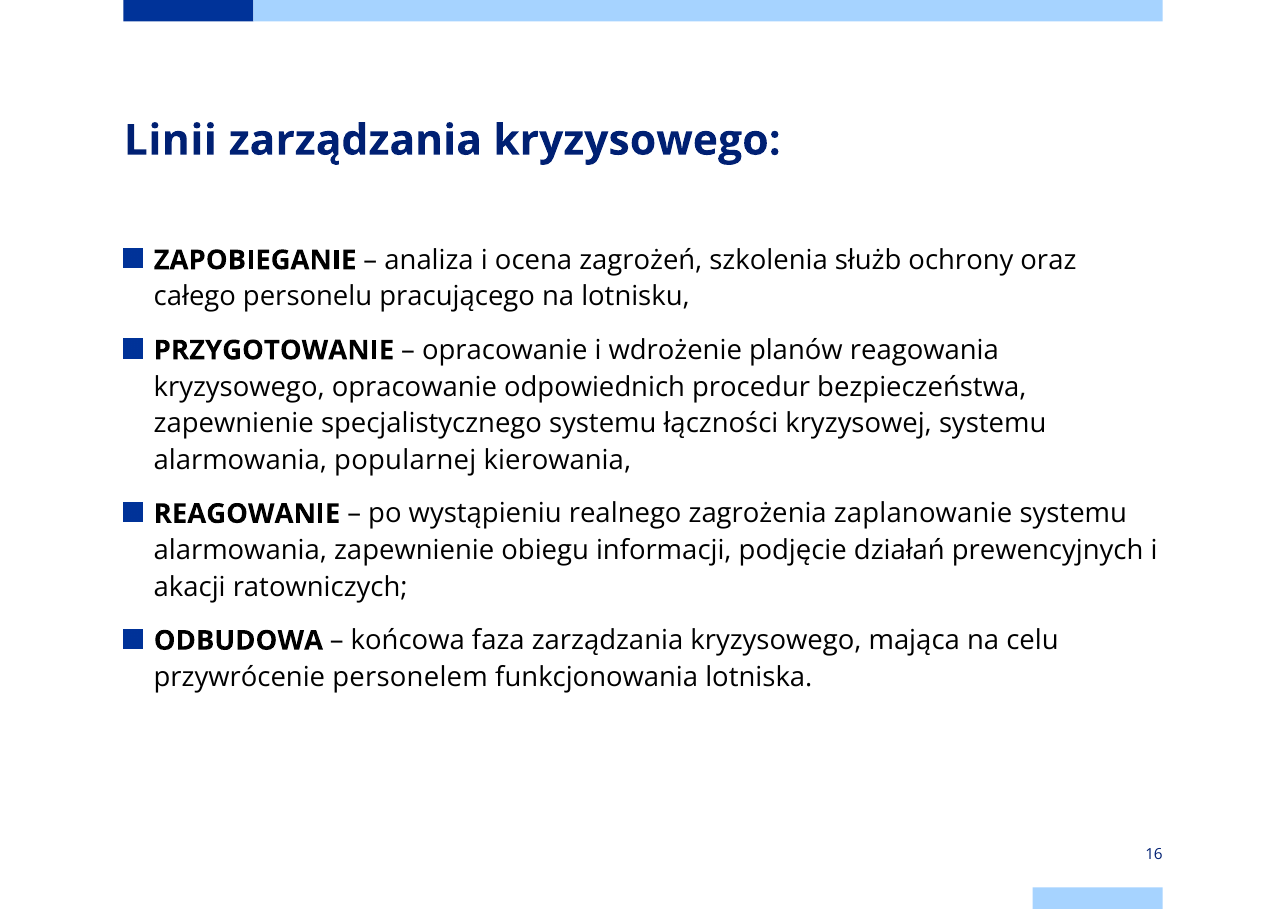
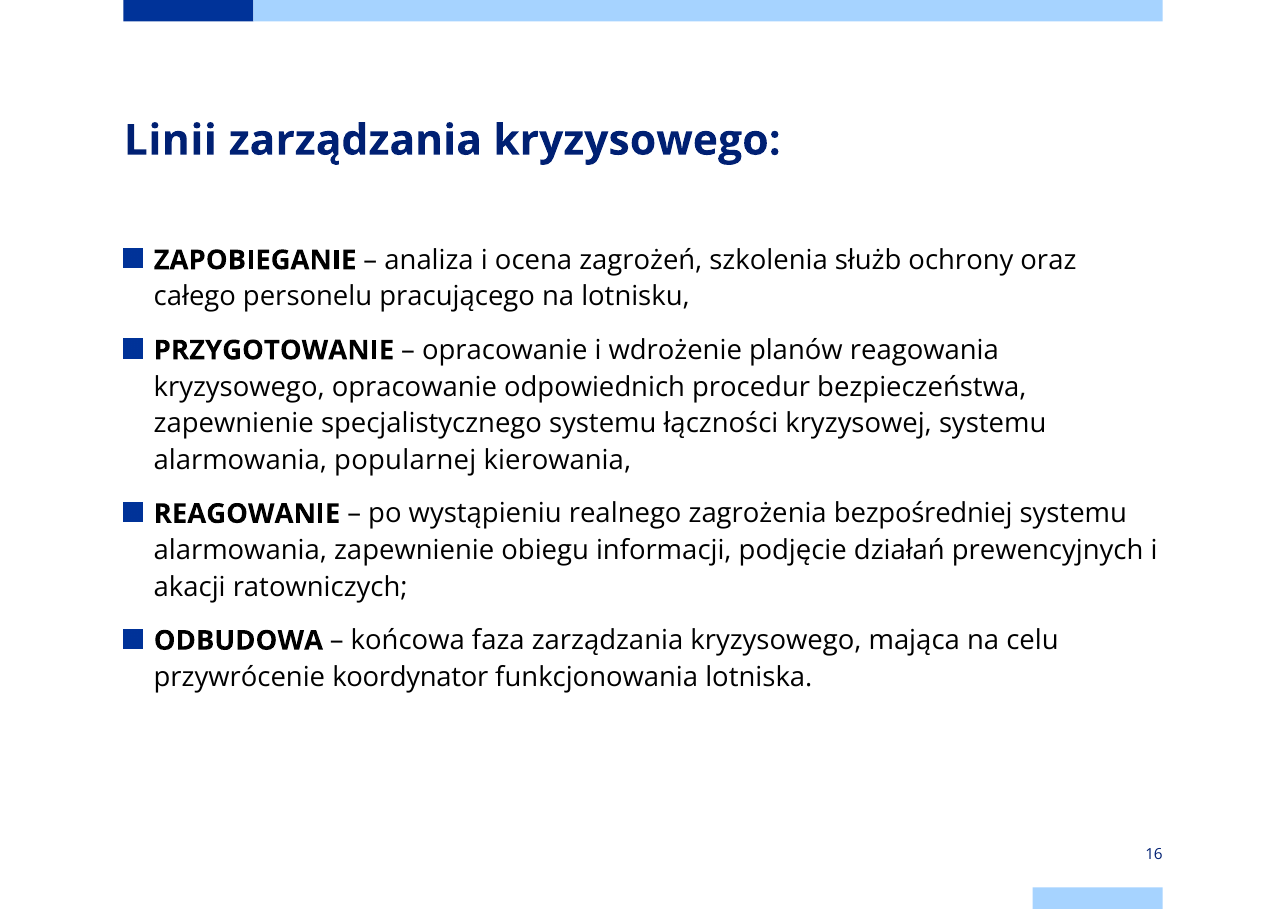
zaplanowanie: zaplanowanie -> bezpośredniej
personelem: personelem -> koordynator
